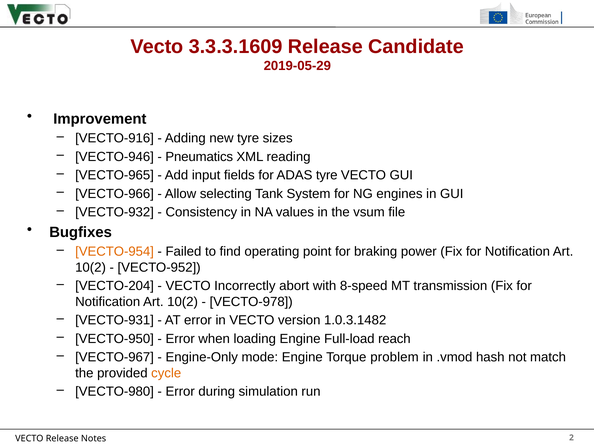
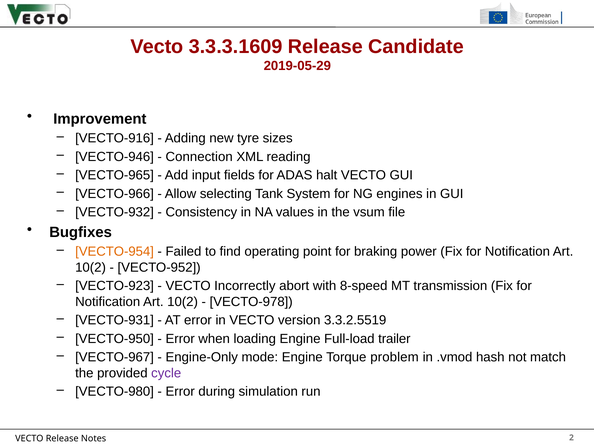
Pneumatics: Pneumatics -> Connection
ADAS tyre: tyre -> halt
VECTO-204: VECTO-204 -> VECTO-923
1.0.3.1482: 1.0.3.1482 -> 3.3.2.5519
reach: reach -> trailer
cycle colour: orange -> purple
